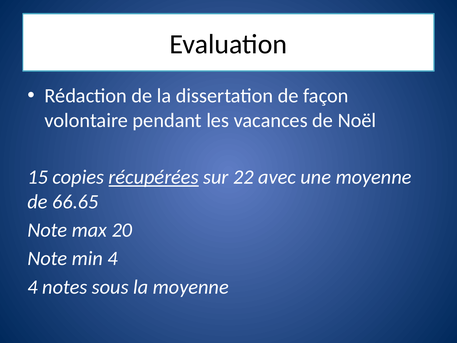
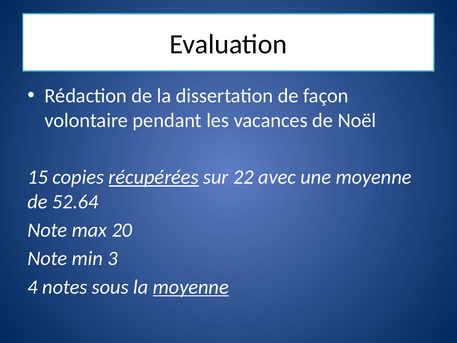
66.65: 66.65 -> 52.64
min 4: 4 -> 3
moyenne at (191, 287) underline: none -> present
